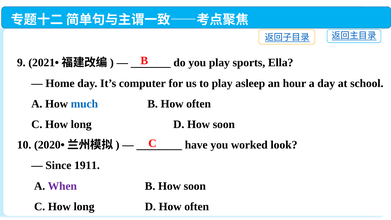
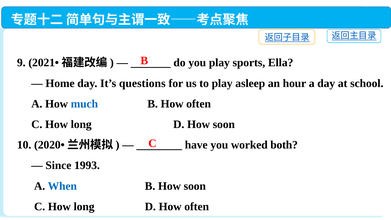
computer: computer -> questions
look: look -> both
1911: 1911 -> 1993
When colour: purple -> blue
